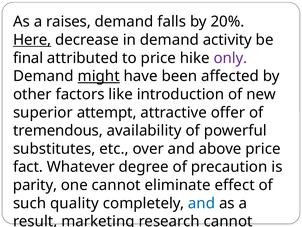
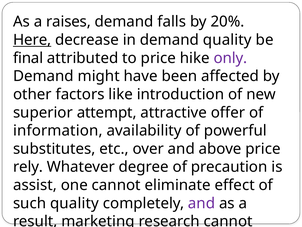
demand activity: activity -> quality
might underline: present -> none
tremendous: tremendous -> information
fact: fact -> rely
parity: parity -> assist
and at (202, 203) colour: blue -> purple
